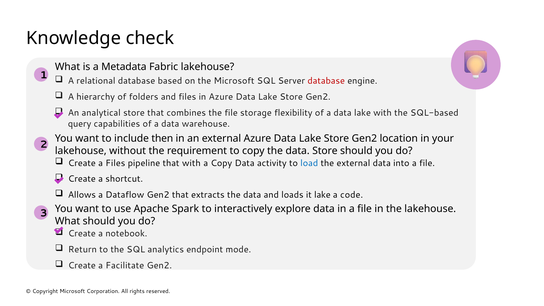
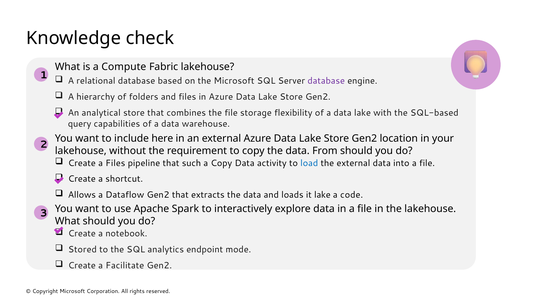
Metadata: Metadata -> Compute
database at (326, 81) colour: red -> purple
then: then -> here
data Store: Store -> From
that with: with -> such
Return: Return -> Stored
